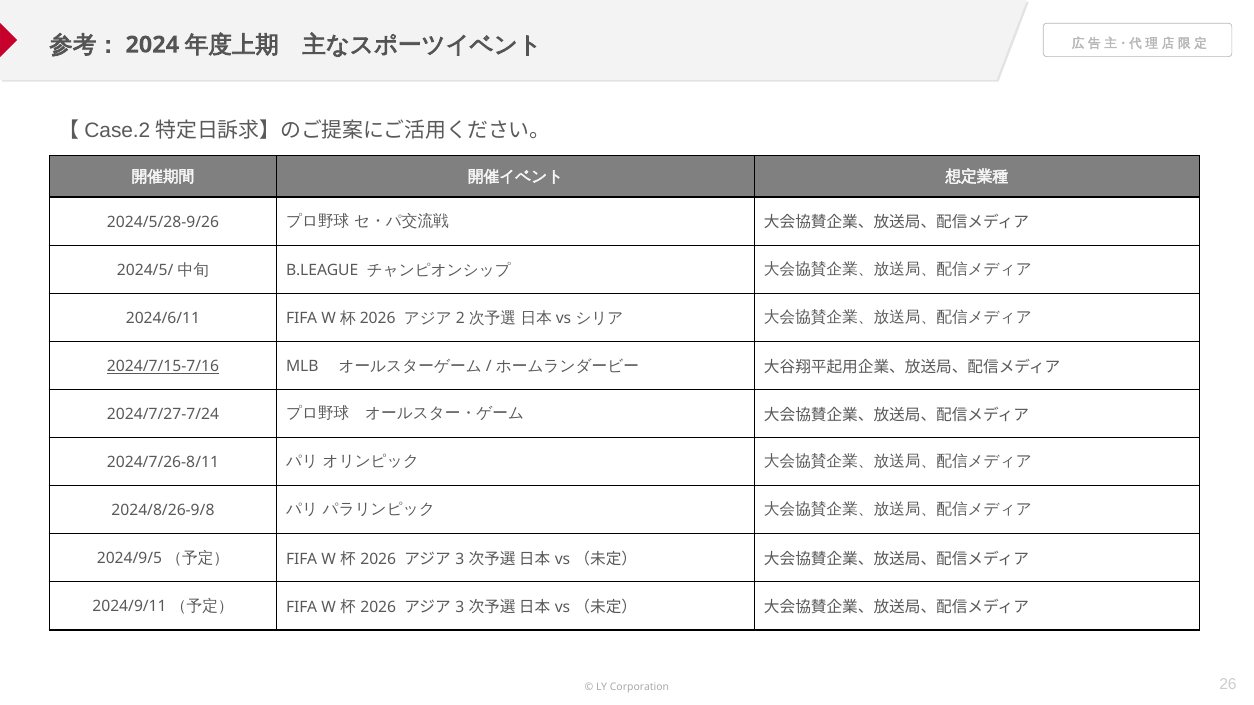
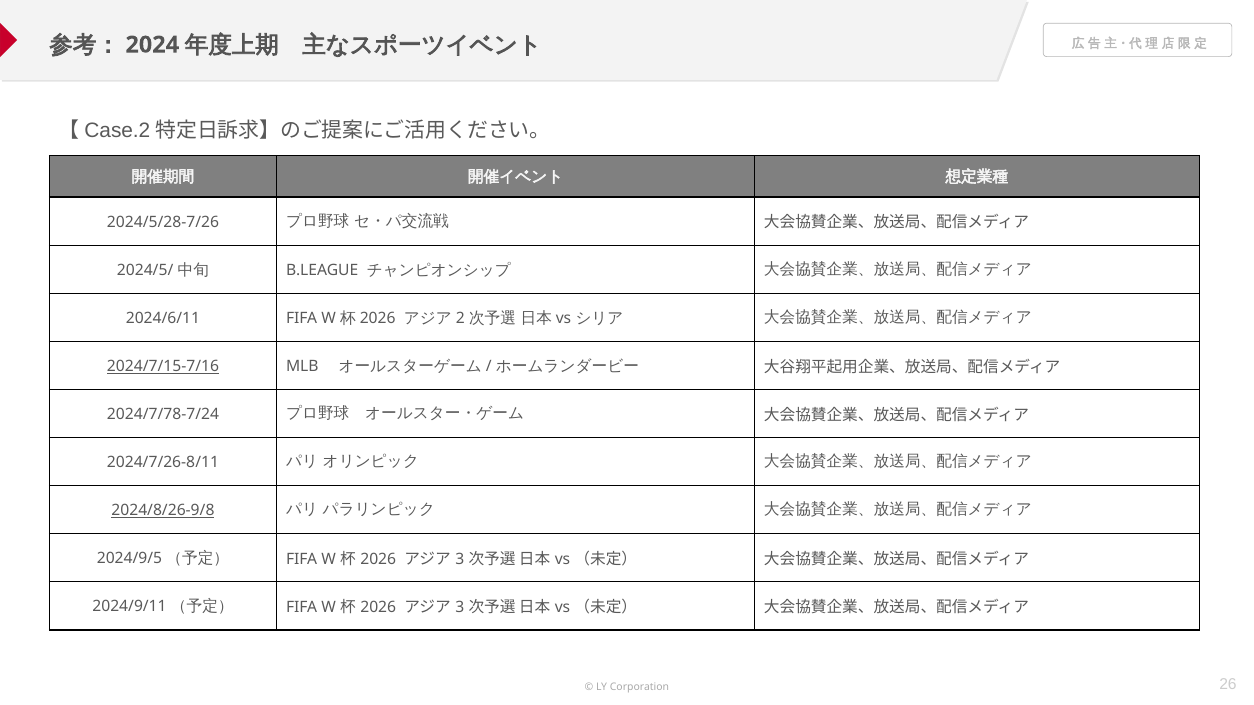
2024/5/28-9/26: 2024/5/28-9/26 -> 2024/5/28-7/26
2024/7/27-7/24: 2024/7/27-7/24 -> 2024/7/78-7/24
2024/8/26-9/8 underline: none -> present
